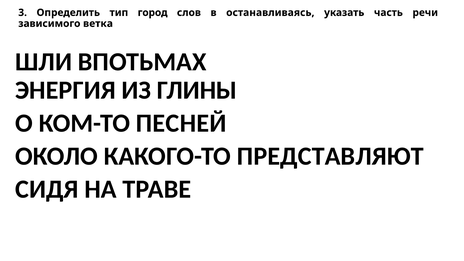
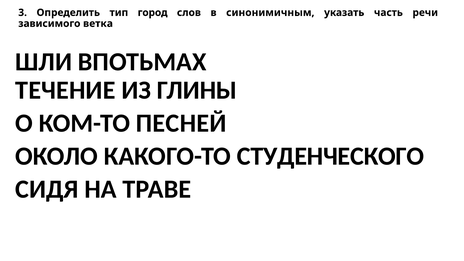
останавливаясь: останавливаясь -> синонимичным
ЭНЕРГИЯ: ЭНЕРГИЯ -> ТЕЧЕНИЕ
ПРЕДСТАВЛЯЮТ: ПРЕДСТАВЛЯЮТ -> СТУДЕНЧЕСКОГО
